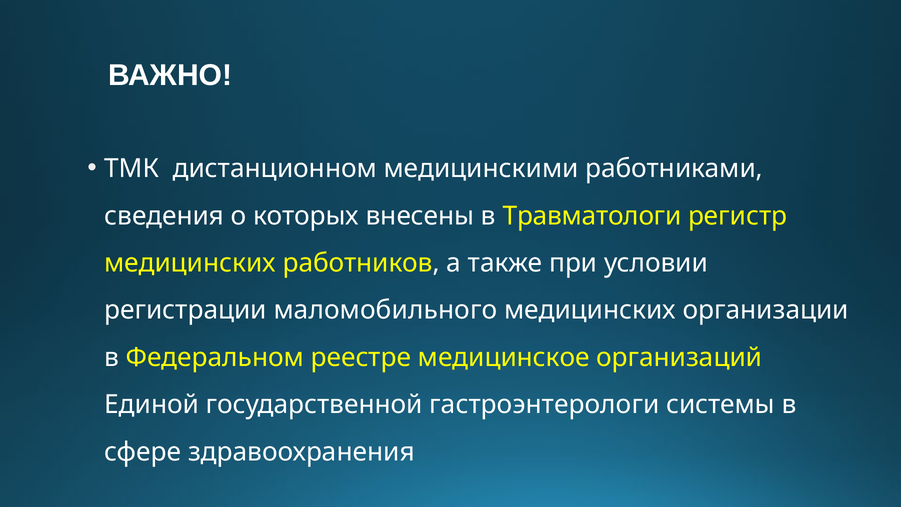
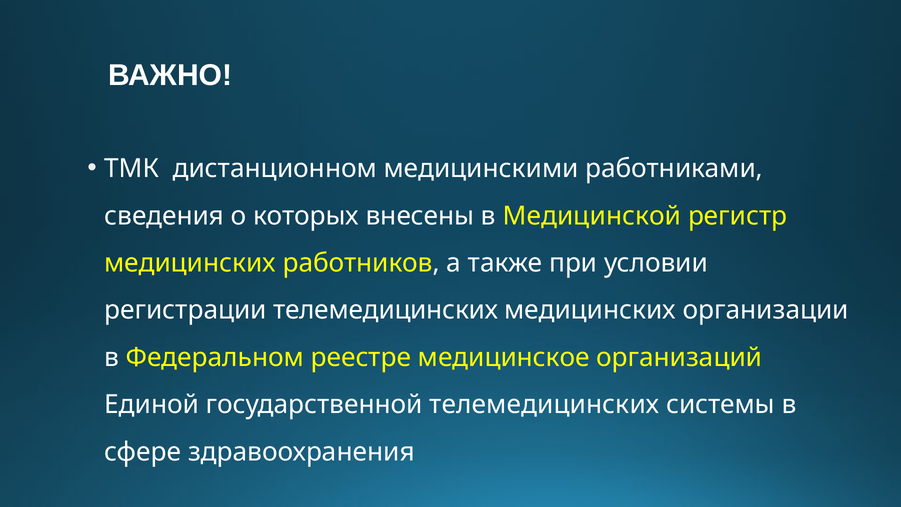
Травматологи: Травматологи -> Медицинской
регистрации маломобильного: маломобильного -> телемедицинских
государственной гастроэнтерологи: гастроэнтерологи -> телемедицинских
